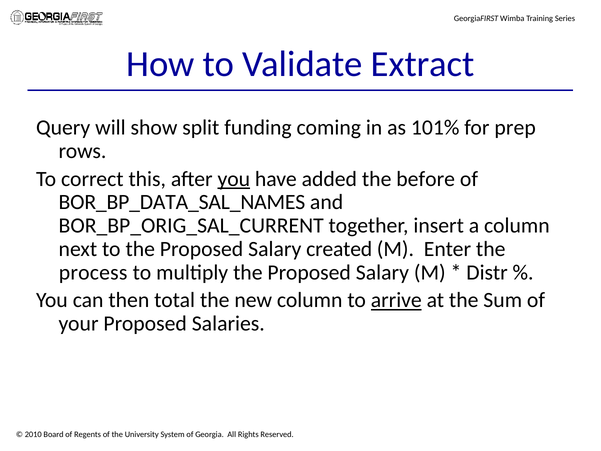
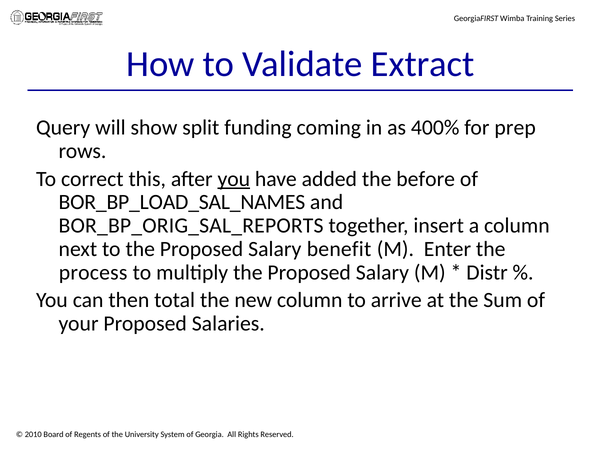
101%: 101% -> 400%
BOR_BP_DATA_SAL_NAMES: BOR_BP_DATA_SAL_NAMES -> BOR_BP_LOAD_SAL_NAMES
BOR_BP_ORIG_SAL_CURRENT: BOR_BP_ORIG_SAL_CURRENT -> BOR_BP_ORIG_SAL_REPORTS
created: created -> benefit
arrive underline: present -> none
